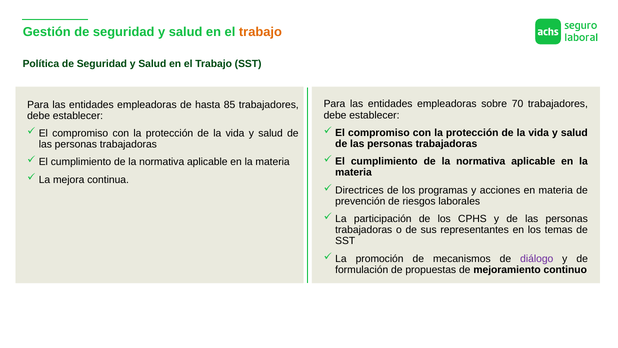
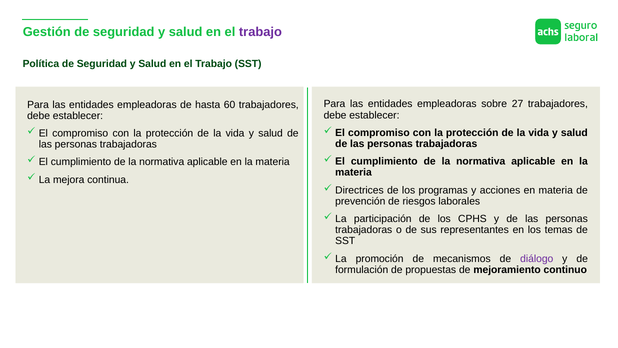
trabajo at (260, 32) colour: orange -> purple
70: 70 -> 27
85: 85 -> 60
